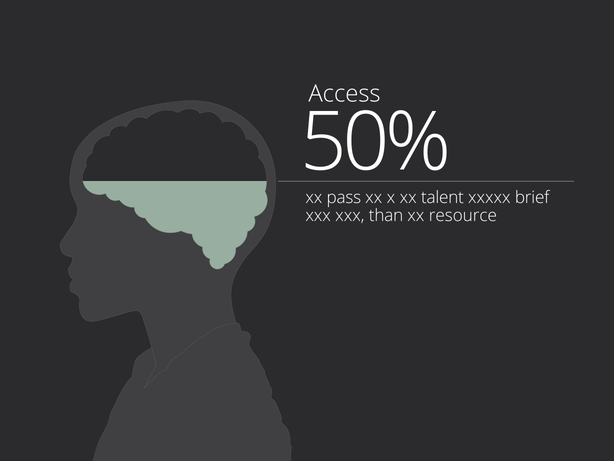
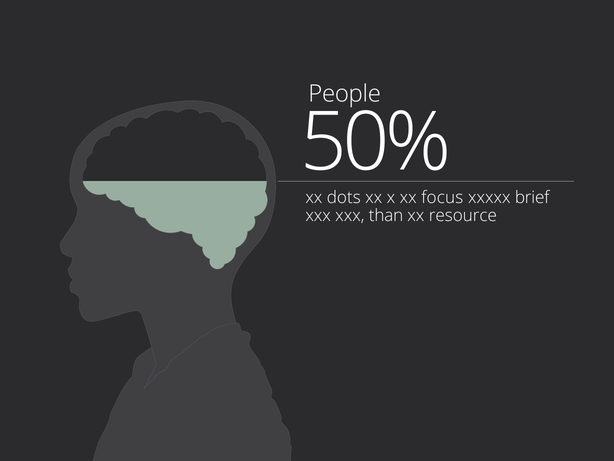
Access: Access -> People
pass: pass -> dots
talent: talent -> focus
